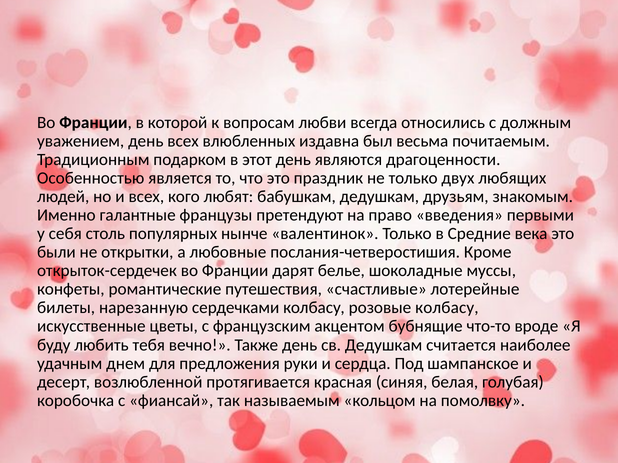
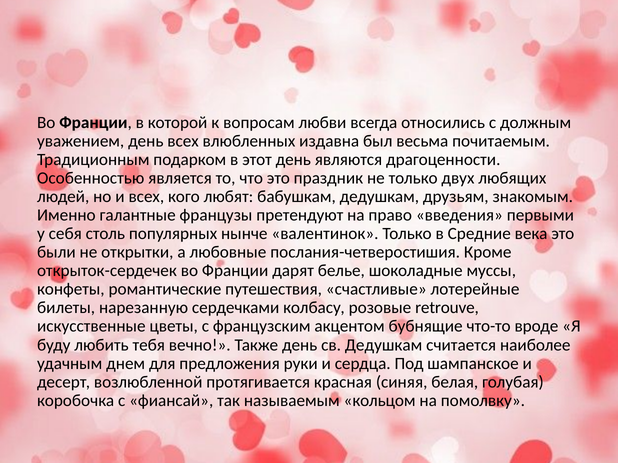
розовые колбасу: колбасу -> retrouve
